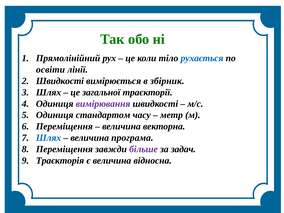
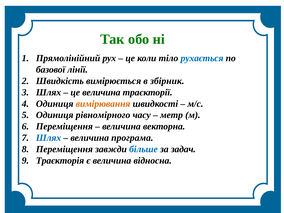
освіти: освіти -> базової
Швидкості at (60, 81): Швидкості -> Швидкість
це загальної: загальної -> величина
вимірювання colour: purple -> orange
стандартом: стандартом -> рівномірного
більше colour: purple -> blue
